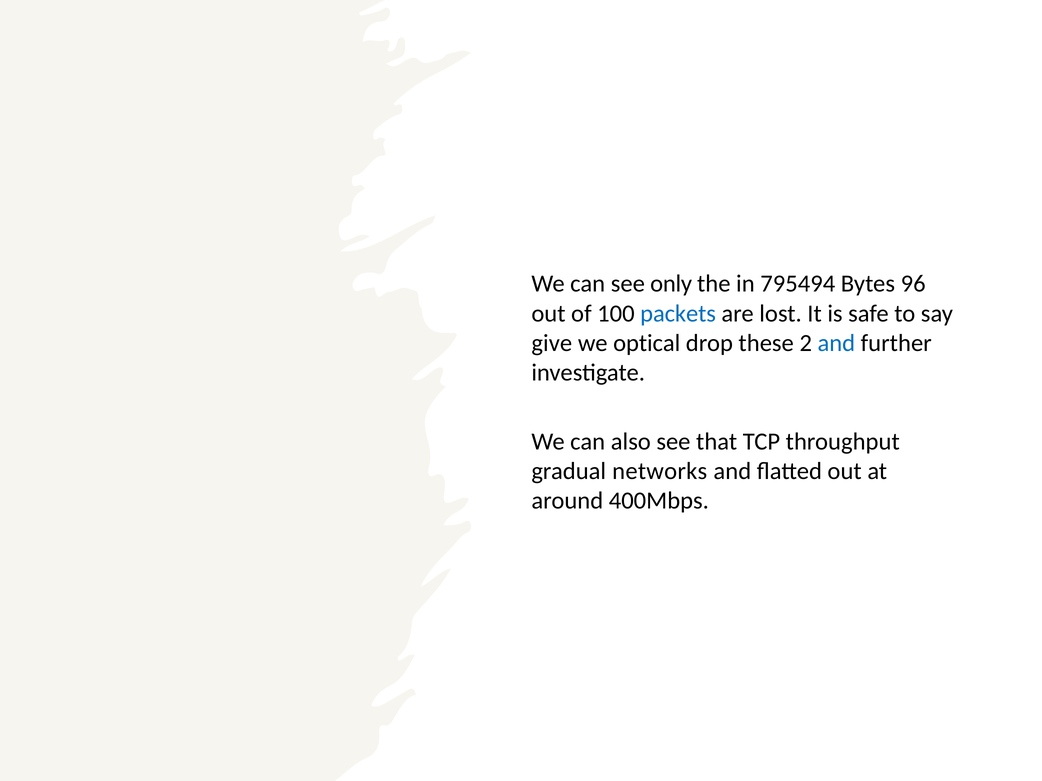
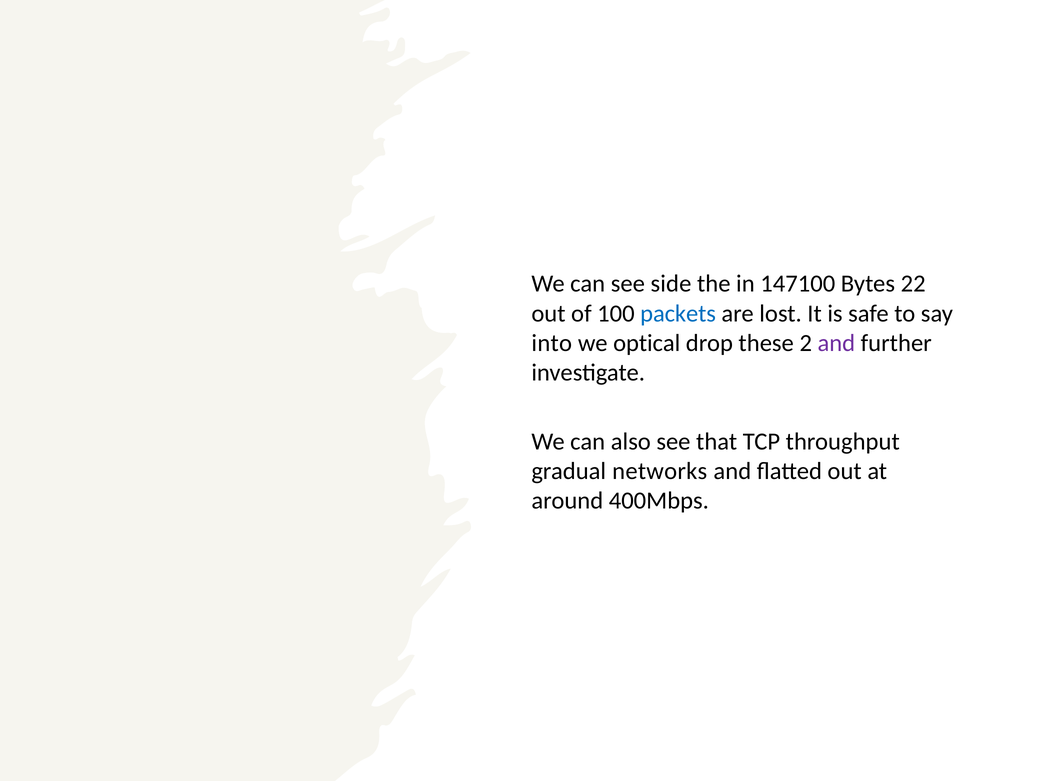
only: only -> side
795494: 795494 -> 147100
96: 96 -> 22
give: give -> into
and at (836, 343) colour: blue -> purple
